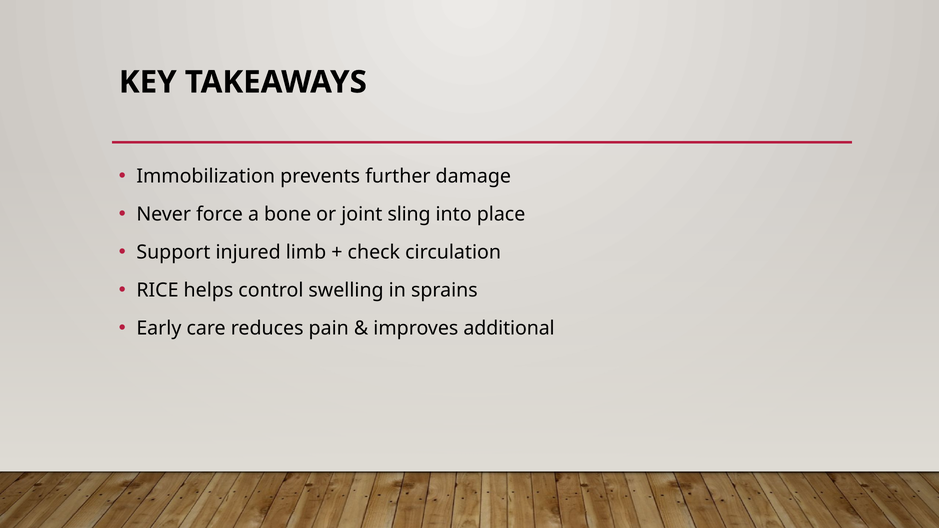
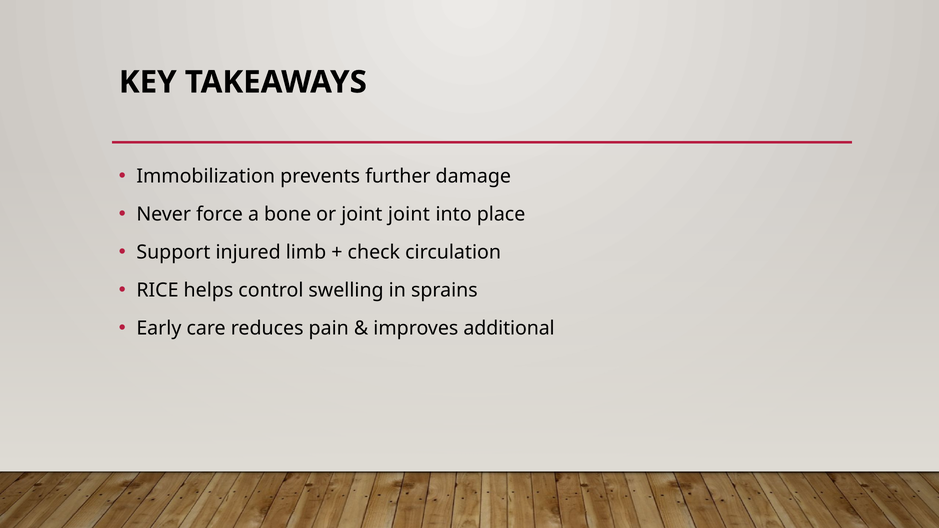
joint sling: sling -> joint
